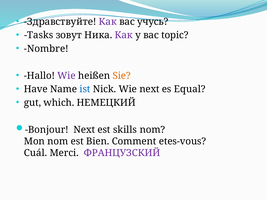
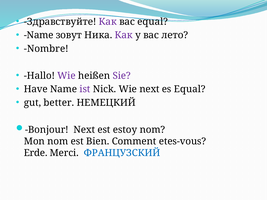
вас учусь: учусь -> equal
Tasks at (39, 35): Tasks -> Name
topic: topic -> лето
Sie colour: orange -> purple
ist colour: blue -> purple
which: which -> better
skills: skills -> estoy
Cuál: Cuál -> Erde
ФРАНЦУЗСКИЙ colour: purple -> blue
